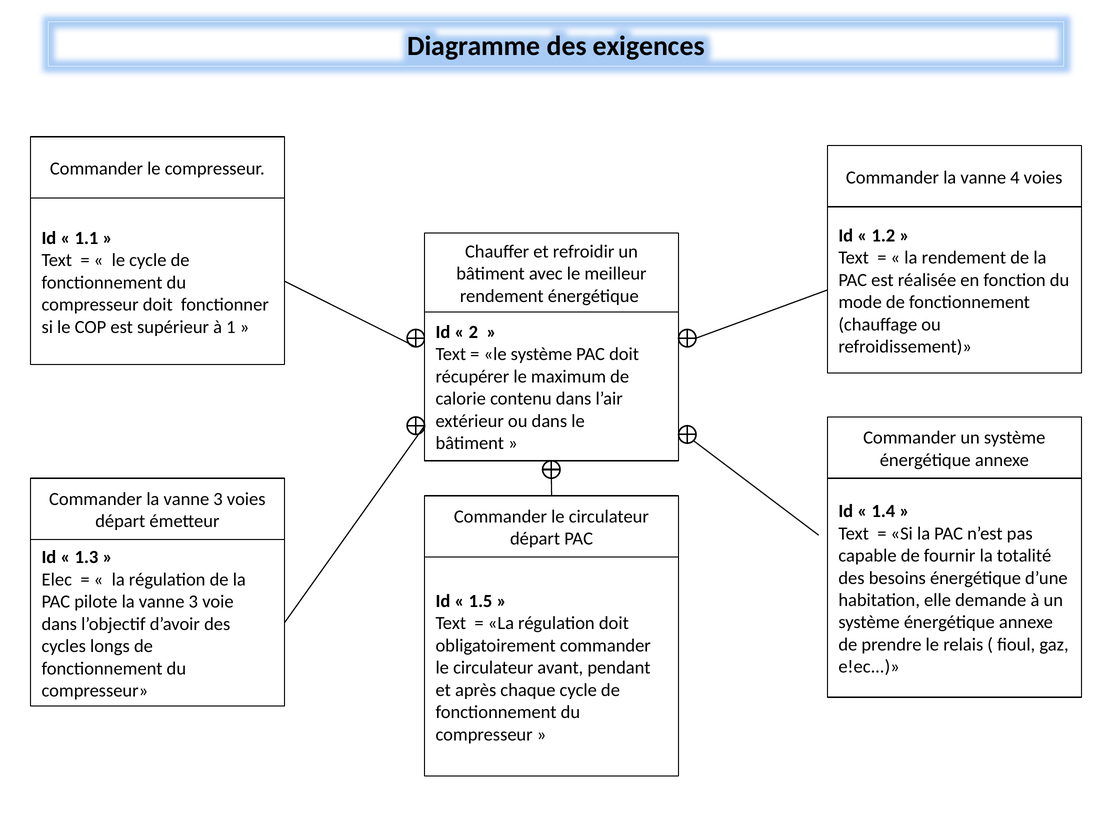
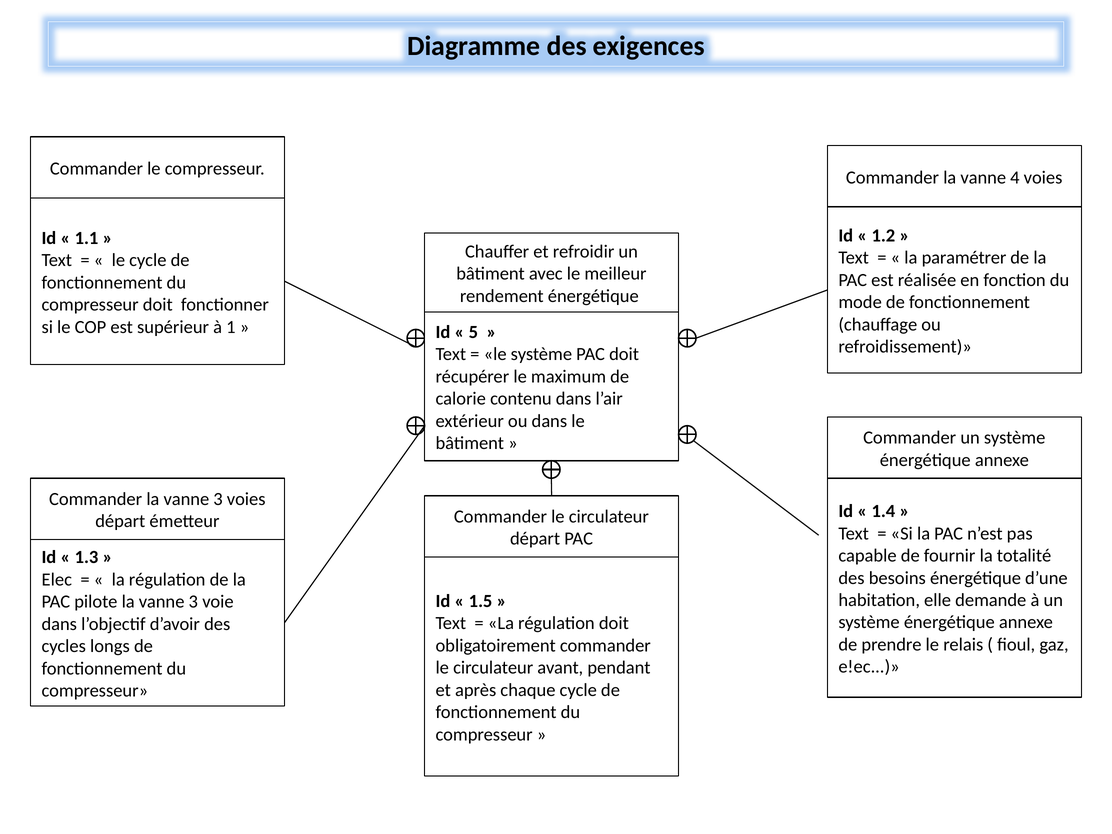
la rendement: rendement -> paramétrer
2: 2 -> 5
